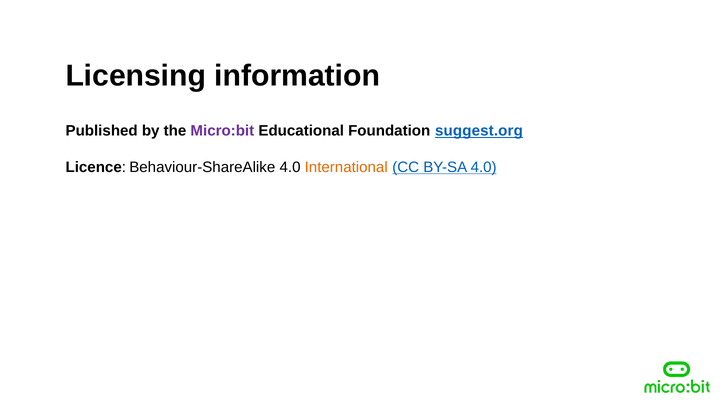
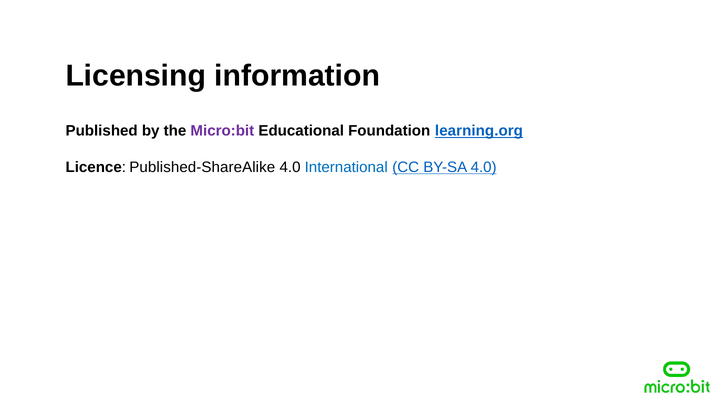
suggest.org: suggest.org -> learning.org
Behaviour-ShareAlike: Behaviour-ShareAlike -> Published-ShareAlike
International colour: orange -> blue
